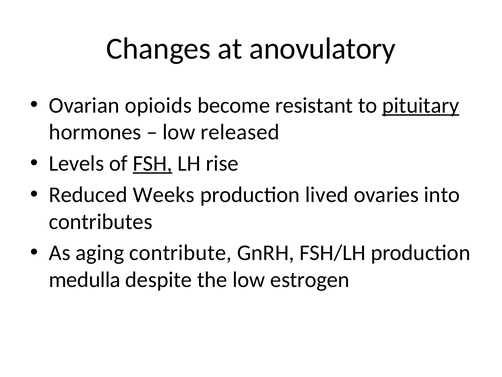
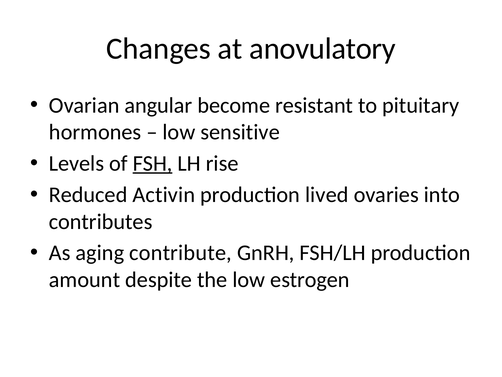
opioids: opioids -> angular
pituitary underline: present -> none
released: released -> sensitive
Weeks: Weeks -> Activin
medulla: medulla -> amount
